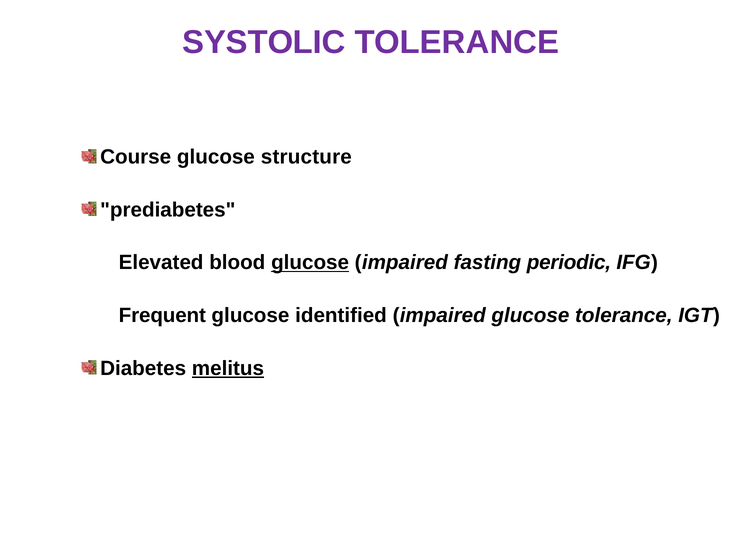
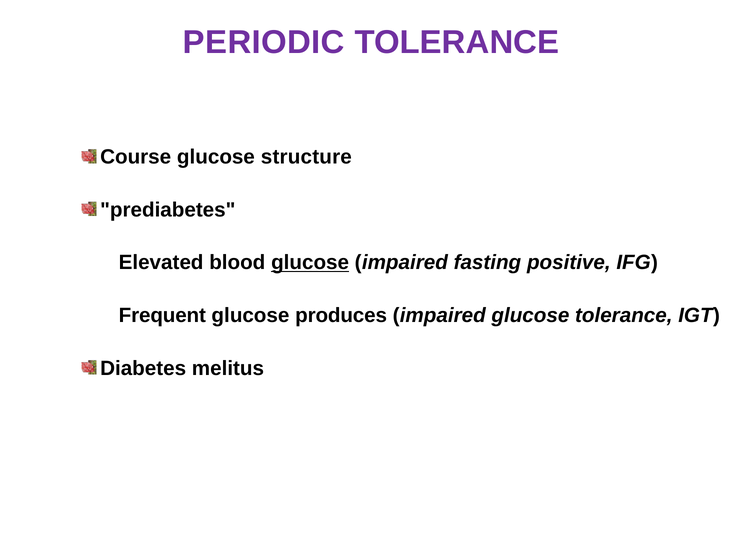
SYSTOLIC: SYSTOLIC -> PERIODIC
periodic: periodic -> positive
identified: identified -> produces
melitus underline: present -> none
